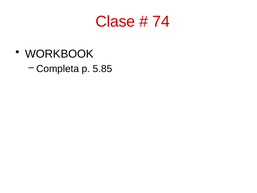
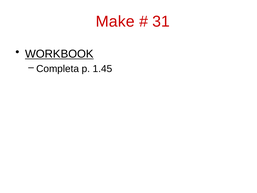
Clase: Clase -> Make
74: 74 -> 31
WORKBOOK underline: none -> present
5.85: 5.85 -> 1.45
